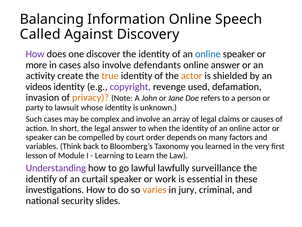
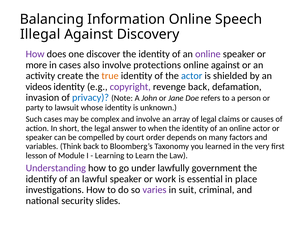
Called: Called -> Illegal
online at (208, 54) colour: blue -> purple
defendants: defendants -> protections
online answer: answer -> against
actor at (192, 76) colour: orange -> blue
revenge used: used -> back
privacy colour: orange -> blue
lawful: lawful -> under
surveillance: surveillance -> government
curtail: curtail -> lawful
these: these -> place
varies colour: orange -> purple
jury: jury -> suit
